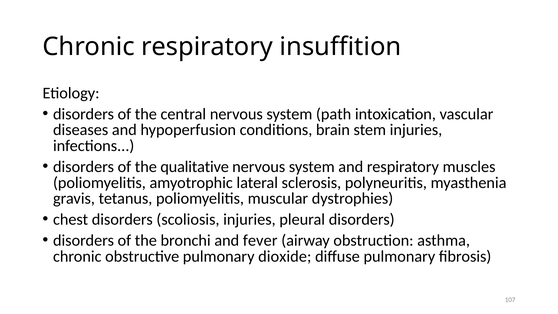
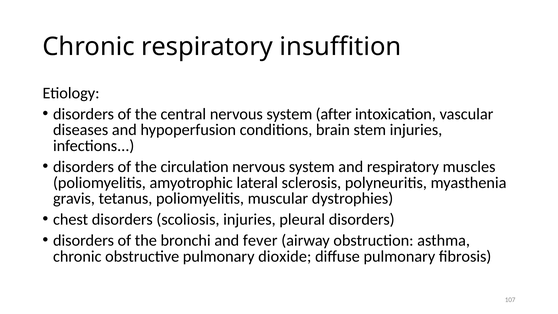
path: path -> after
qualitative: qualitative -> circulation
